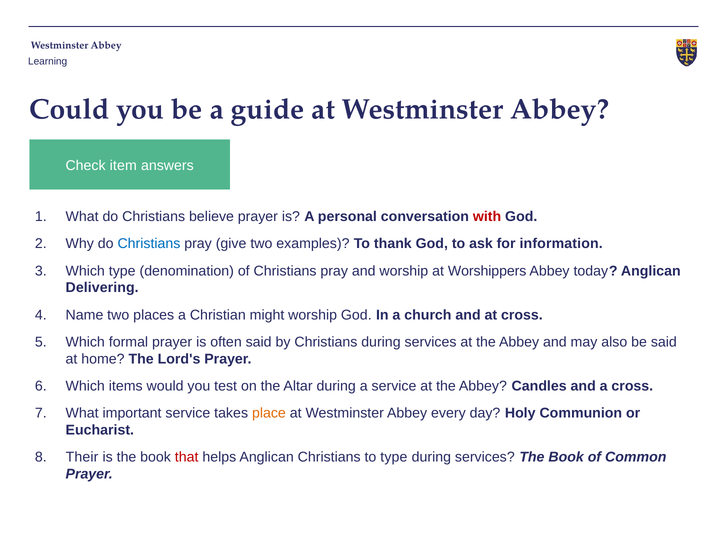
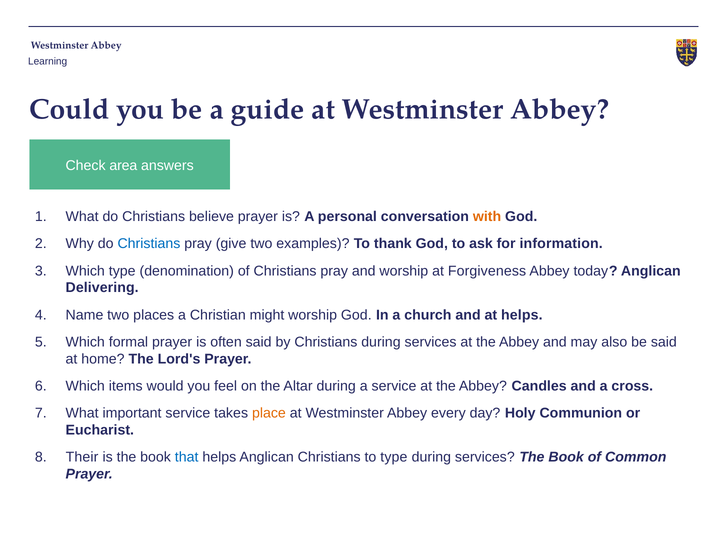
item: item -> area
with colour: red -> orange
Worshippers: Worshippers -> Forgiveness
at cross: cross -> helps
test: test -> feel
that colour: red -> blue
